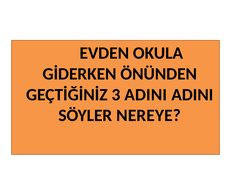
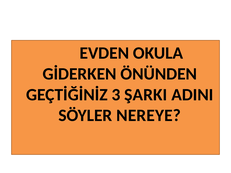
3 ADINI: ADINI -> ŞARKI
